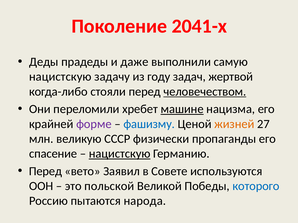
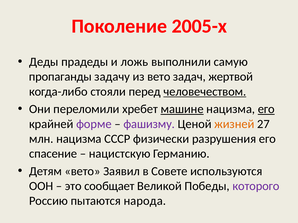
2041-х: 2041-х -> 2005-х
даже: даже -> ложь
нацистскую at (60, 77): нацистскую -> пропаганды
из году: году -> вето
его at (266, 109) underline: none -> present
фашизму colour: blue -> purple
млн великую: великую -> нацизма
пропаганды: пропаганды -> разрушения
нацистскую at (120, 154) underline: present -> none
Перед at (45, 172): Перед -> Детям
польской: польской -> сообщает
которого colour: blue -> purple
